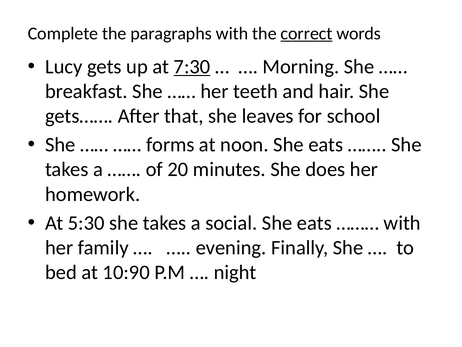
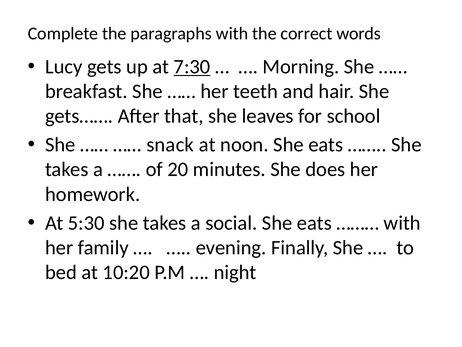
correct underline: present -> none
forms: forms -> snack
10:90: 10:90 -> 10:20
